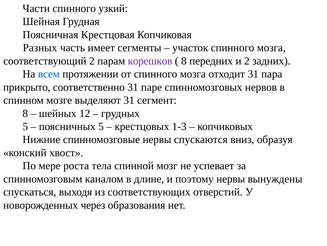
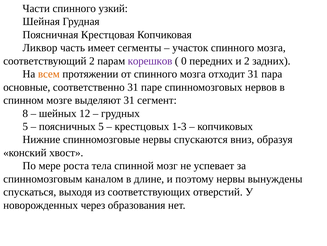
Разных: Разных -> Ликвор
8 at (184, 61): 8 -> 0
всем colour: blue -> orange
прикрыто: прикрыто -> основные
